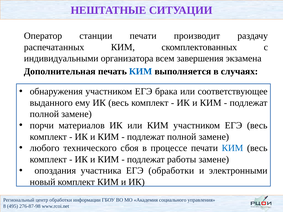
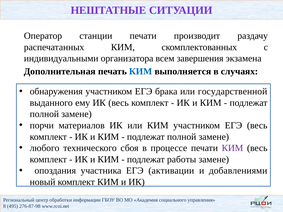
соответствующее: соответствующее -> государственной
КИМ at (232, 148) colour: blue -> purple
ЕГЭ обработки: обработки -> активации
электронными: электронными -> добавлениями
